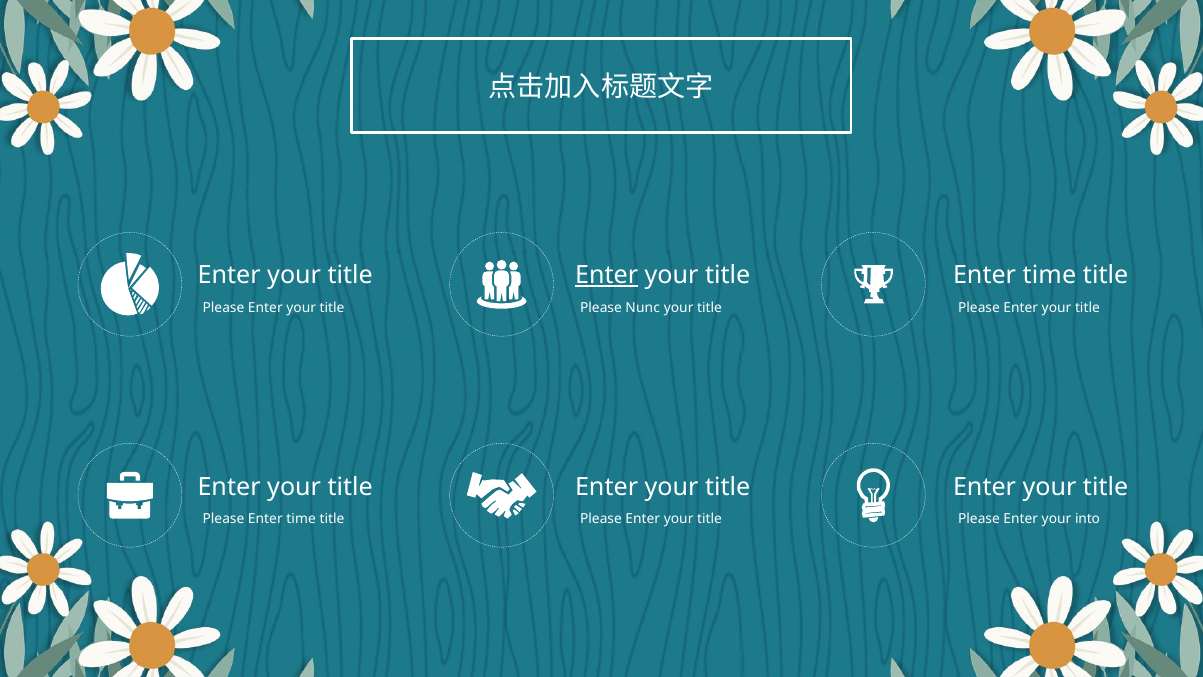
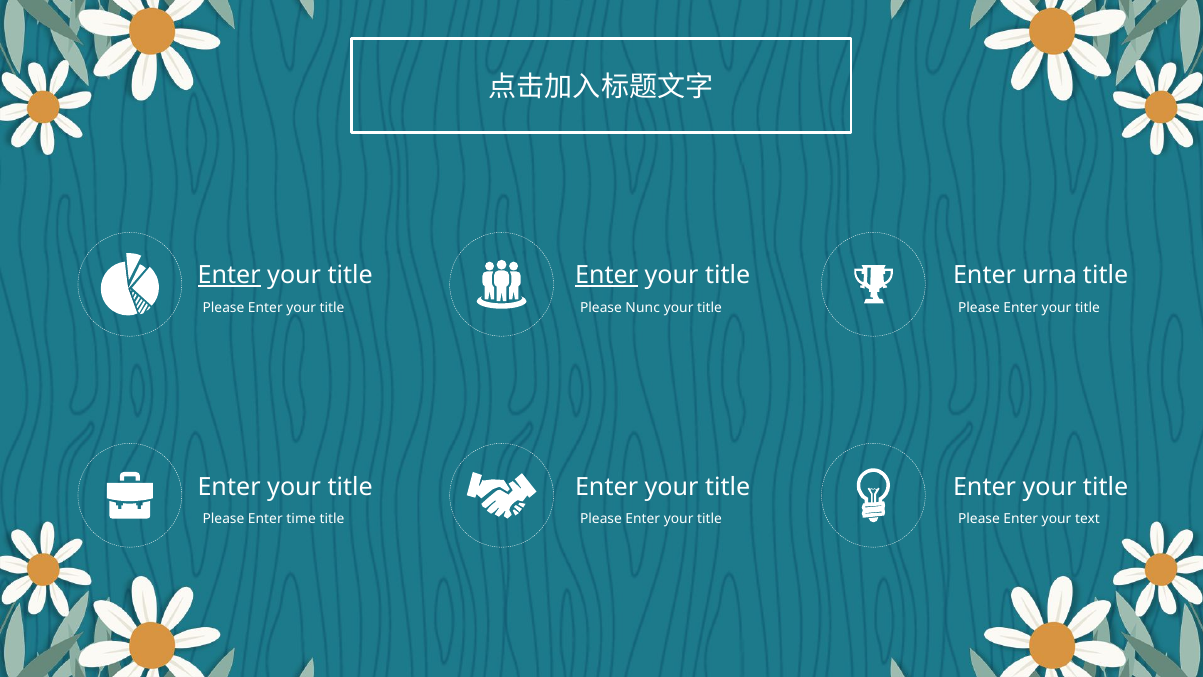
Enter at (229, 275) underline: none -> present
time at (1049, 275): time -> urna
into: into -> text
